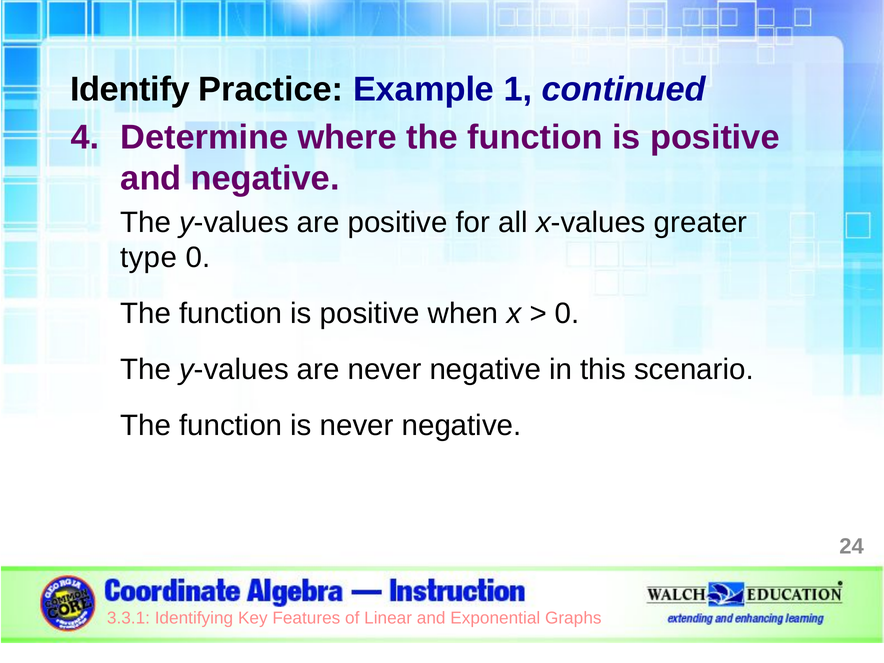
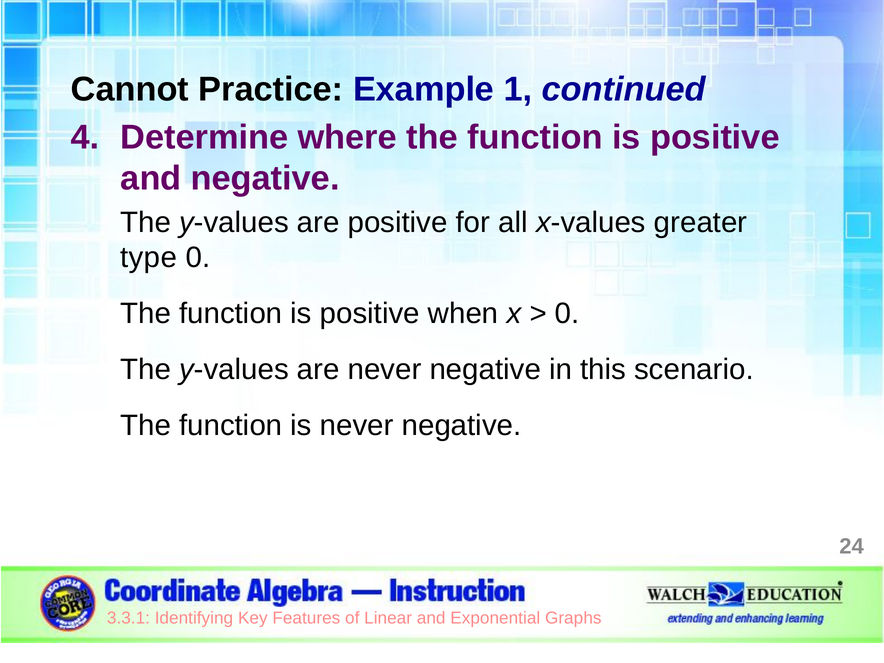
Identify: Identify -> Cannot
